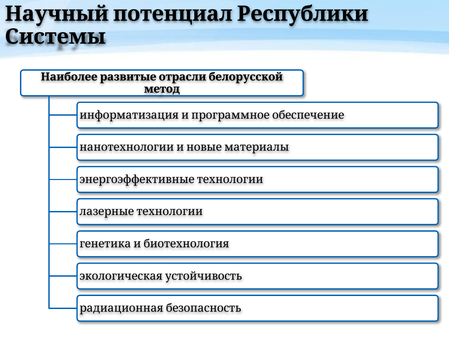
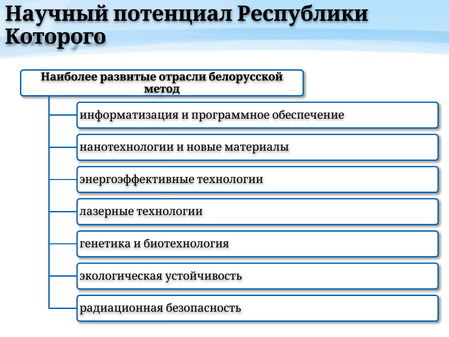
Системы: Системы -> Которого
